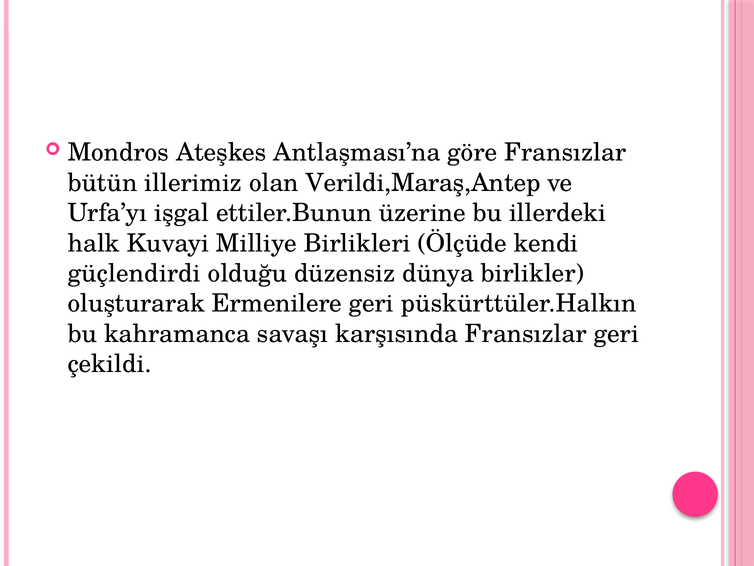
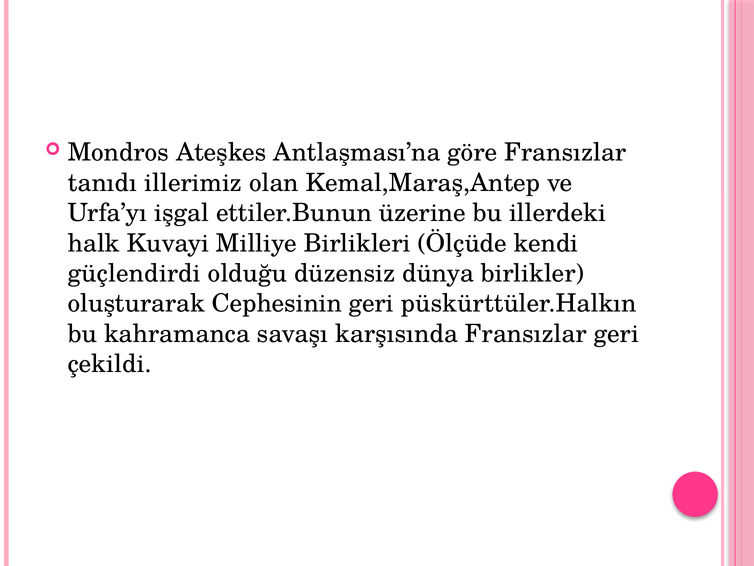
bütün: bütün -> tanıdı
Verildi,Maraş,Antep: Verildi,Maraş,Antep -> Kemal,Maraş,Antep
Ermenilere: Ermenilere -> Cephesinin
